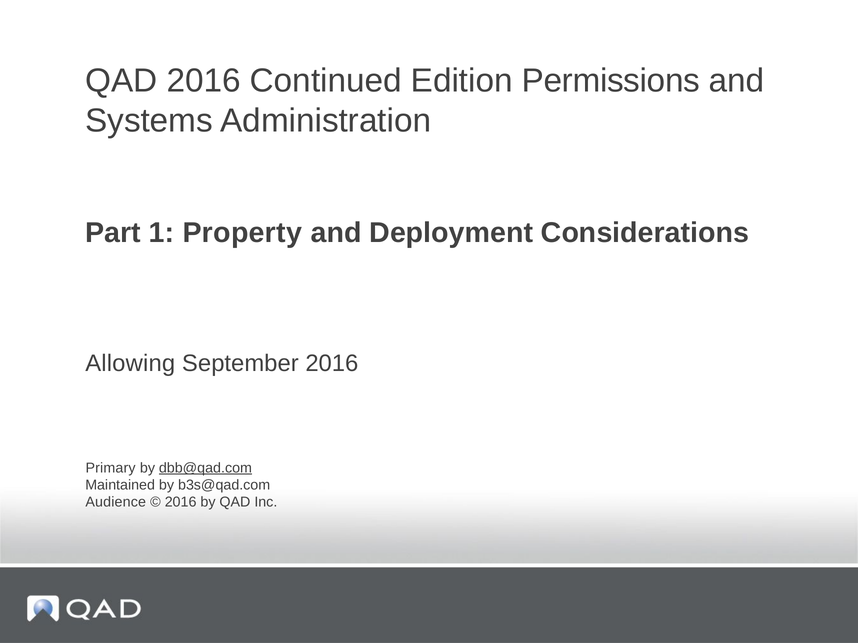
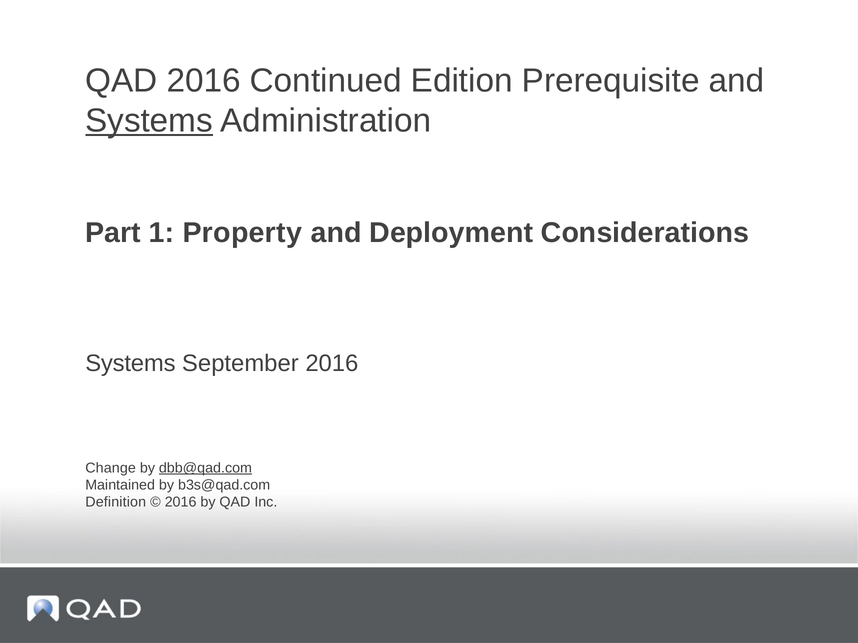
Permissions: Permissions -> Prerequisite
Systems at (149, 121) underline: none -> present
Allowing at (130, 364): Allowing -> Systems
Primary: Primary -> Change
Audience: Audience -> Definition
